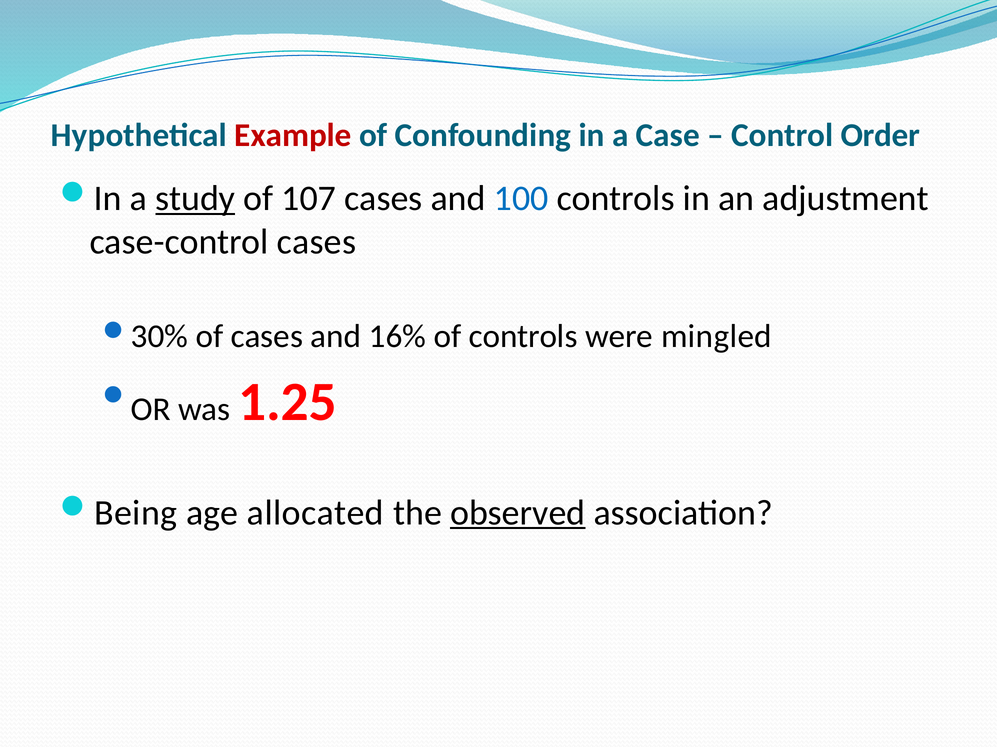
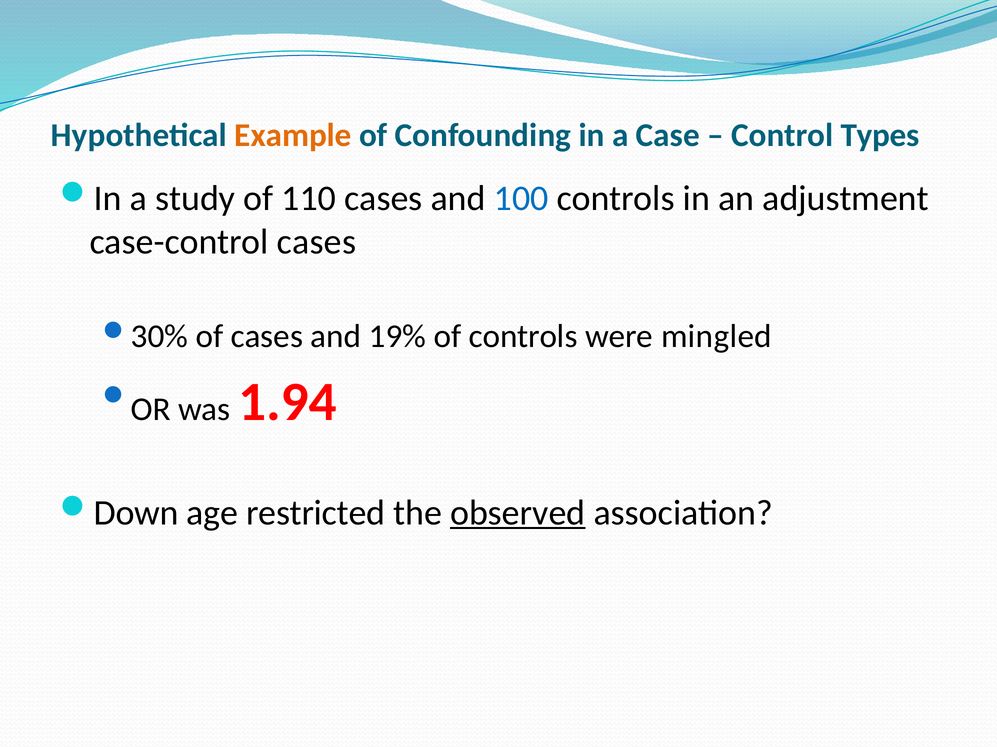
Example colour: red -> orange
Order: Order -> Types
study underline: present -> none
107: 107 -> 110
16%: 16% -> 19%
1.25: 1.25 -> 1.94
Being: Being -> Down
allocated: allocated -> restricted
